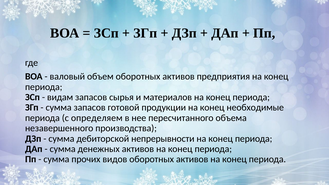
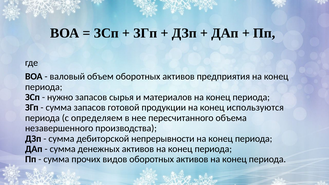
видам: видам -> нужно
необходимые: необходимые -> используются
